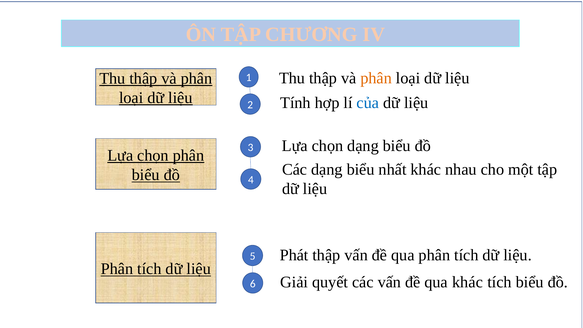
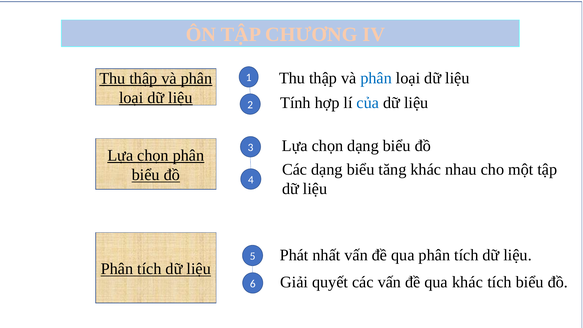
phân at (376, 78) colour: orange -> blue
nhất: nhất -> tăng
Phát thập: thập -> nhất
